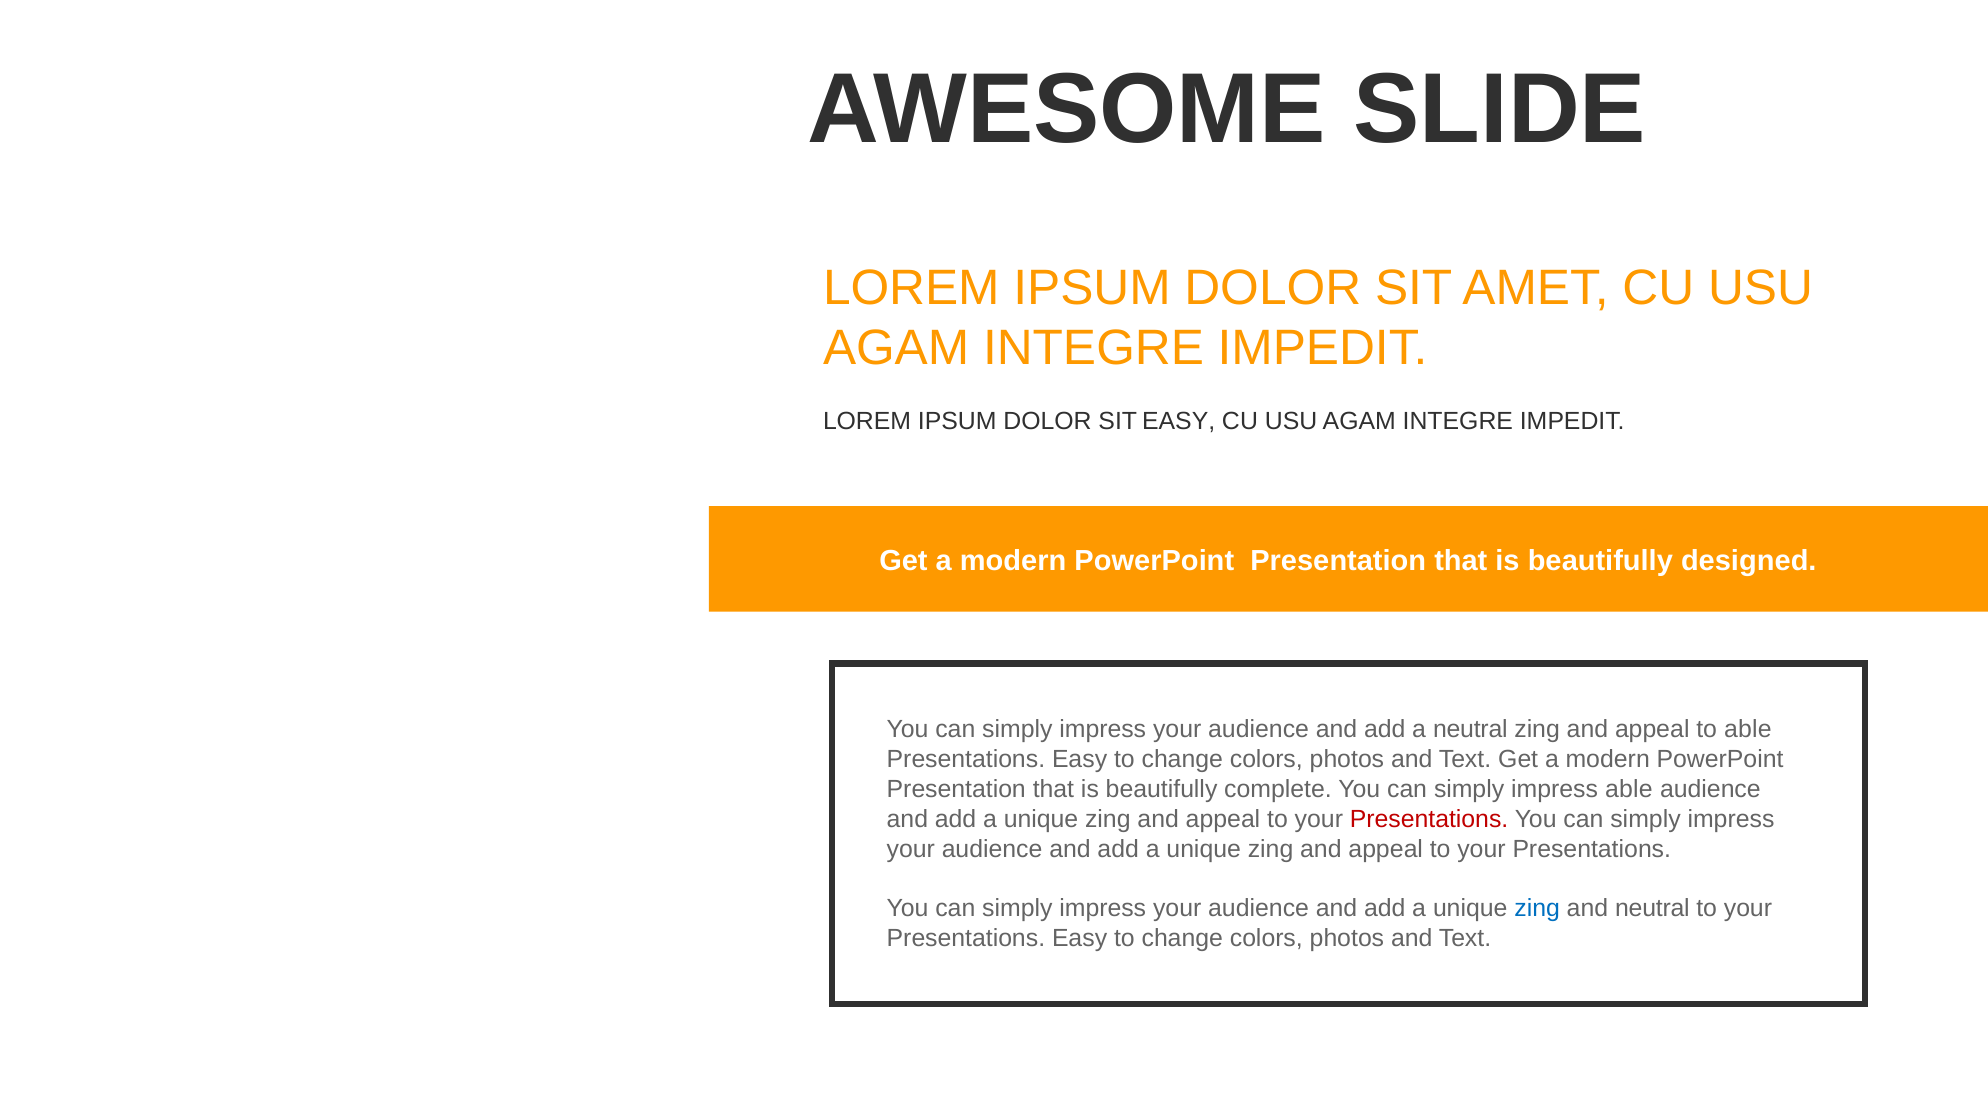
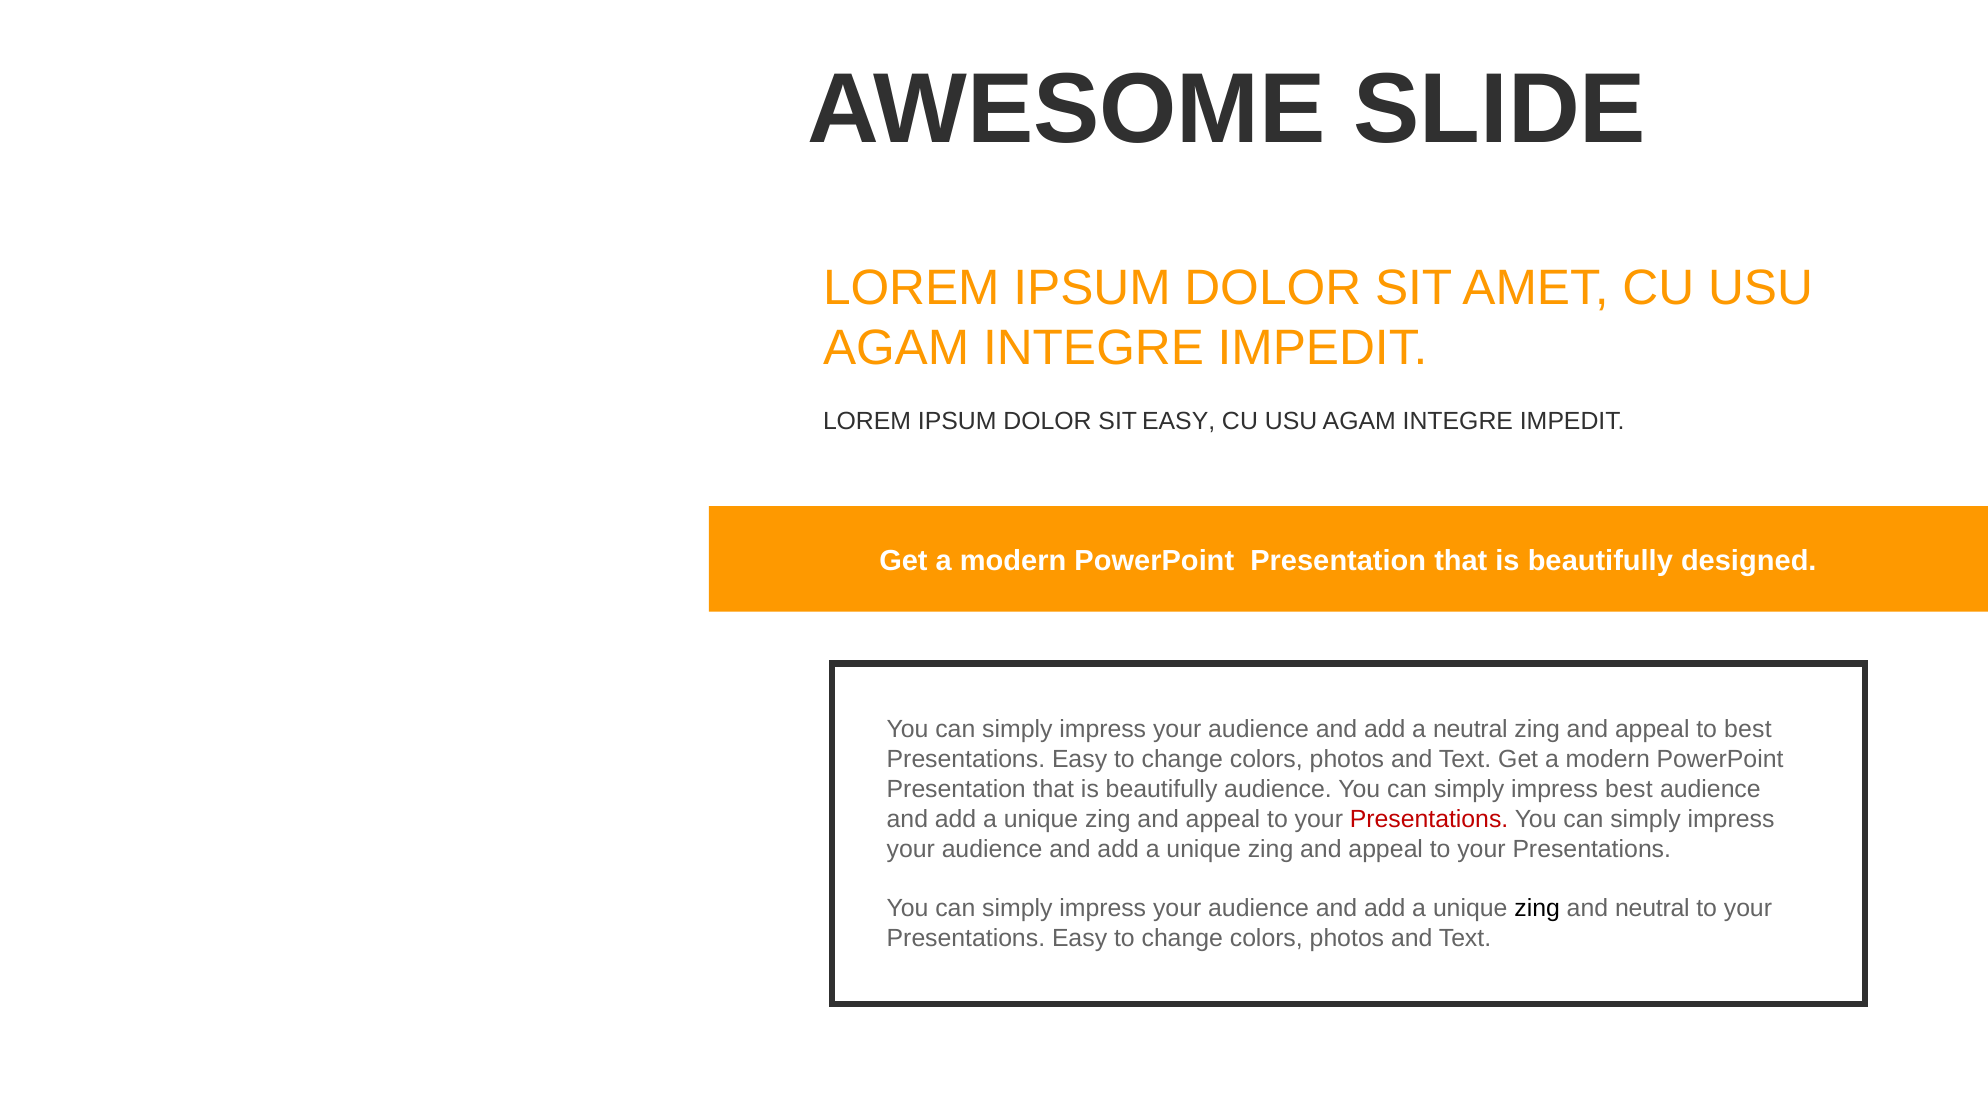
to able: able -> best
beautifully complete: complete -> audience
impress able: able -> best
zing at (1537, 909) colour: blue -> black
